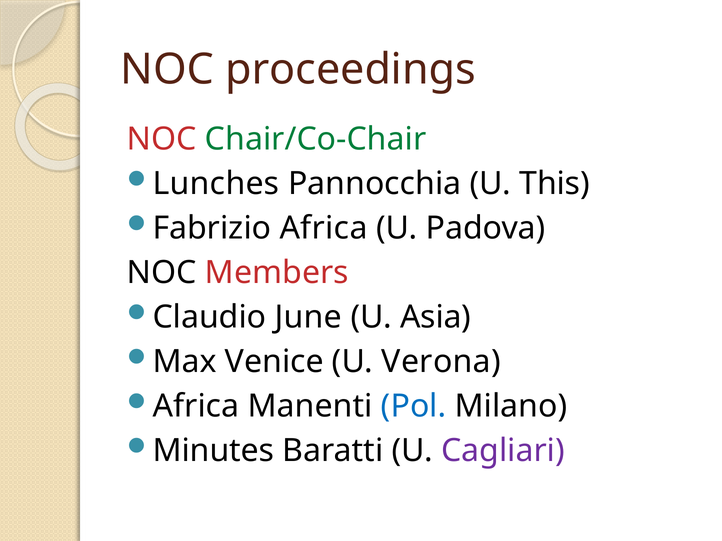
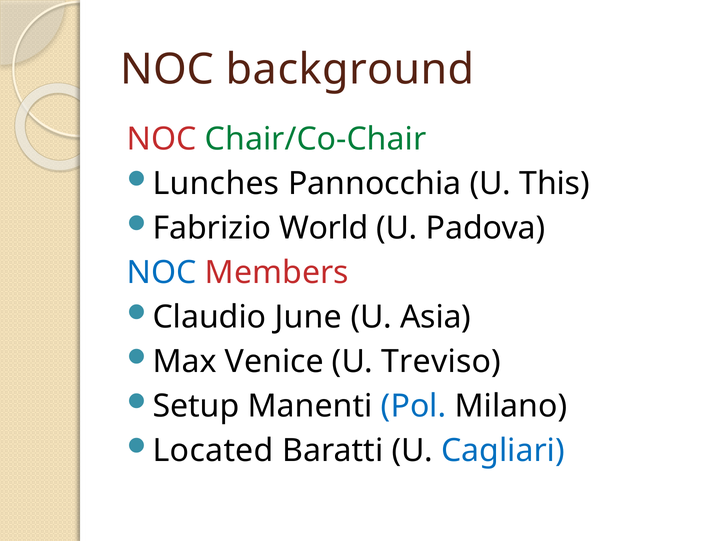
proceedings: proceedings -> background
Fabrizio Africa: Africa -> World
NOC at (162, 273) colour: black -> blue
Verona: Verona -> Treviso
Africa at (196, 407): Africa -> Setup
Minutes: Minutes -> Located
Cagliari colour: purple -> blue
